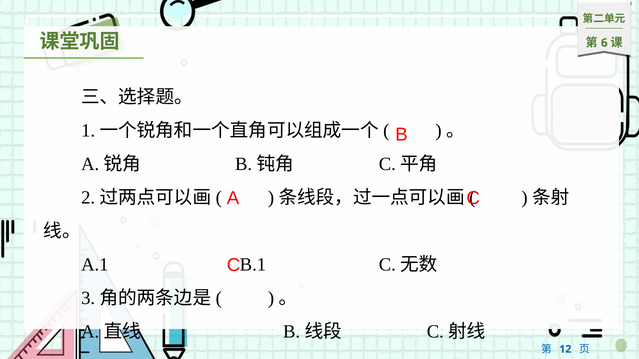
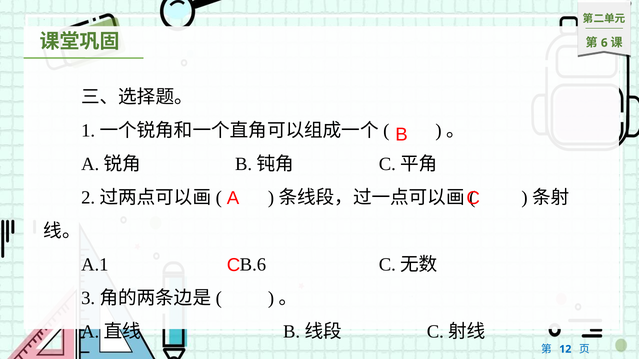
B.1: B.1 -> B.6
